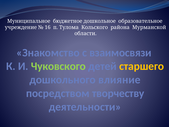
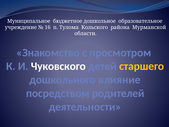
взаимосвязи: взаимосвязи -> просмотром
Чуковского colour: light green -> white
творчеству: творчеству -> родителей
